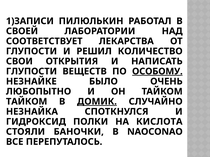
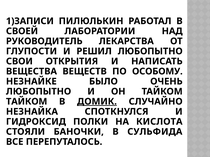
СООТВЕТСТВУЕТ: СООТВЕТСТВУЕТ -> РУКОВОДИТЕЛЬ
РЕШИЛ КОЛИЧЕСТВО: КОЛИЧЕСТВО -> ЛЮБОПЫТНО
ГЛУПОСТИ at (31, 72): ГЛУПОСТИ -> ВЕЩЕСТВА
ОСОБОМУ underline: present -> none
NAOCONAO: NAOCONAO -> СУЛЬФИДА
